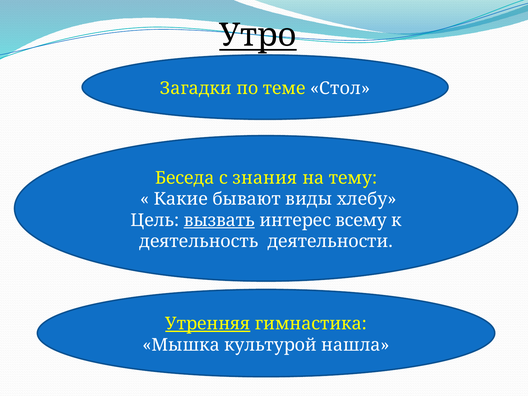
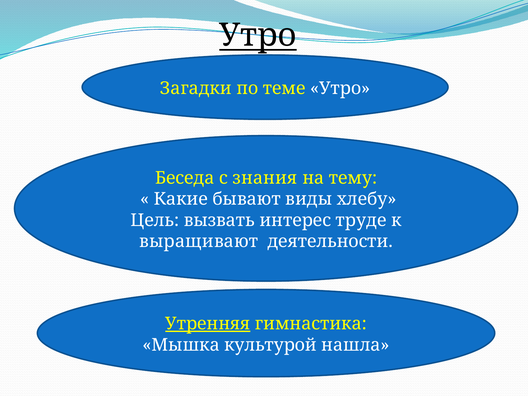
теме Стол: Стол -> Утро
вызвать underline: present -> none
всему: всему -> труде
деятельность: деятельность -> выращивают
